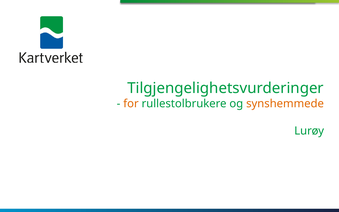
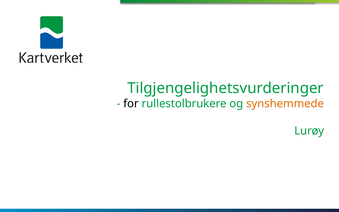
for colour: orange -> black
